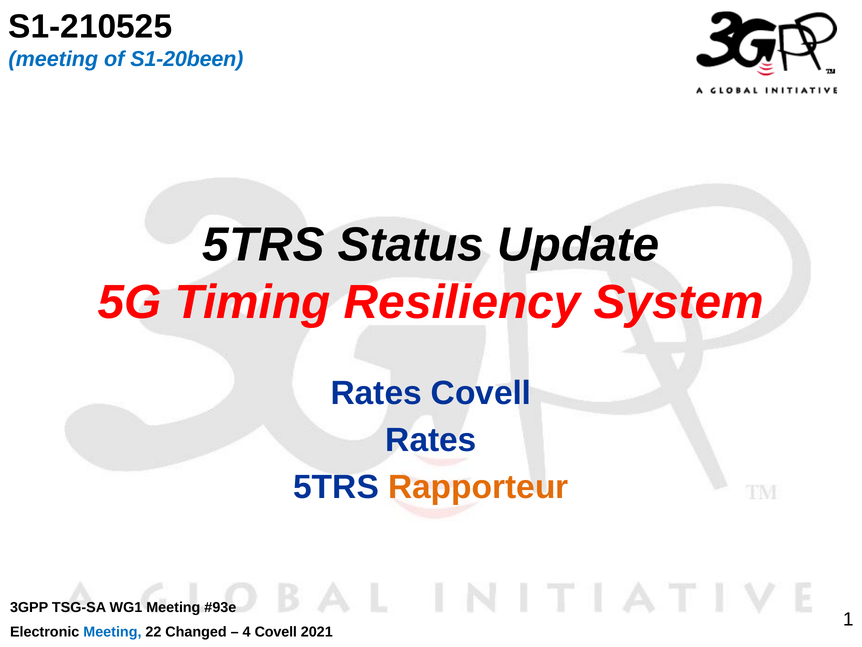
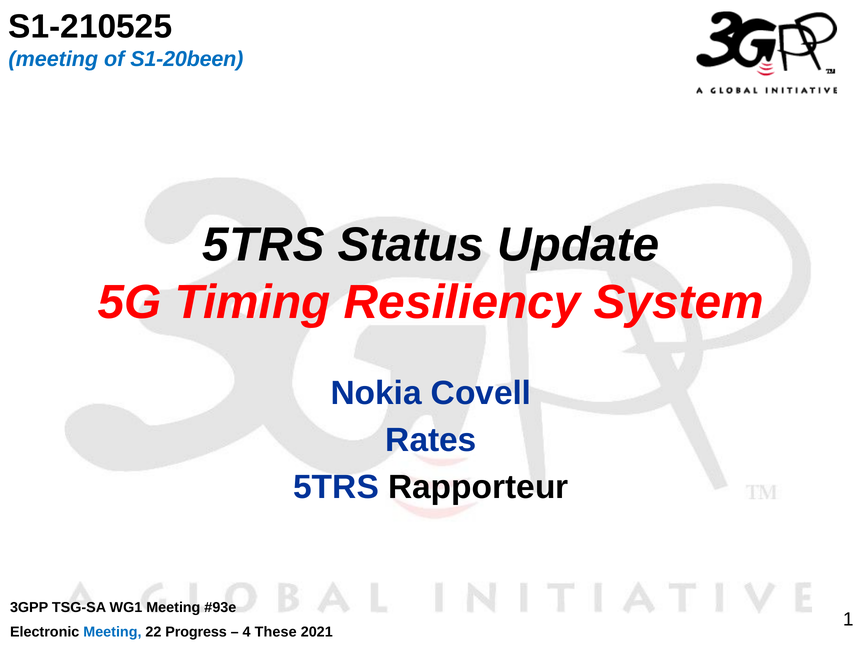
Rates at (376, 393): Rates -> Nokia
Rapporteur colour: orange -> black
Changed: Changed -> Progress
4 Covell: Covell -> These
